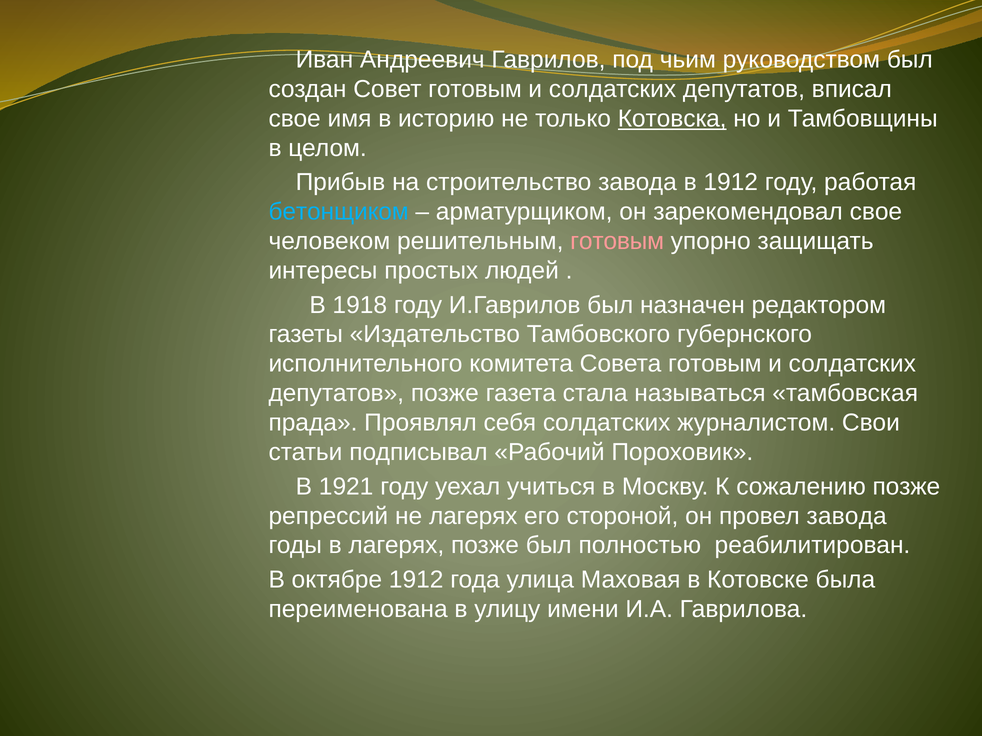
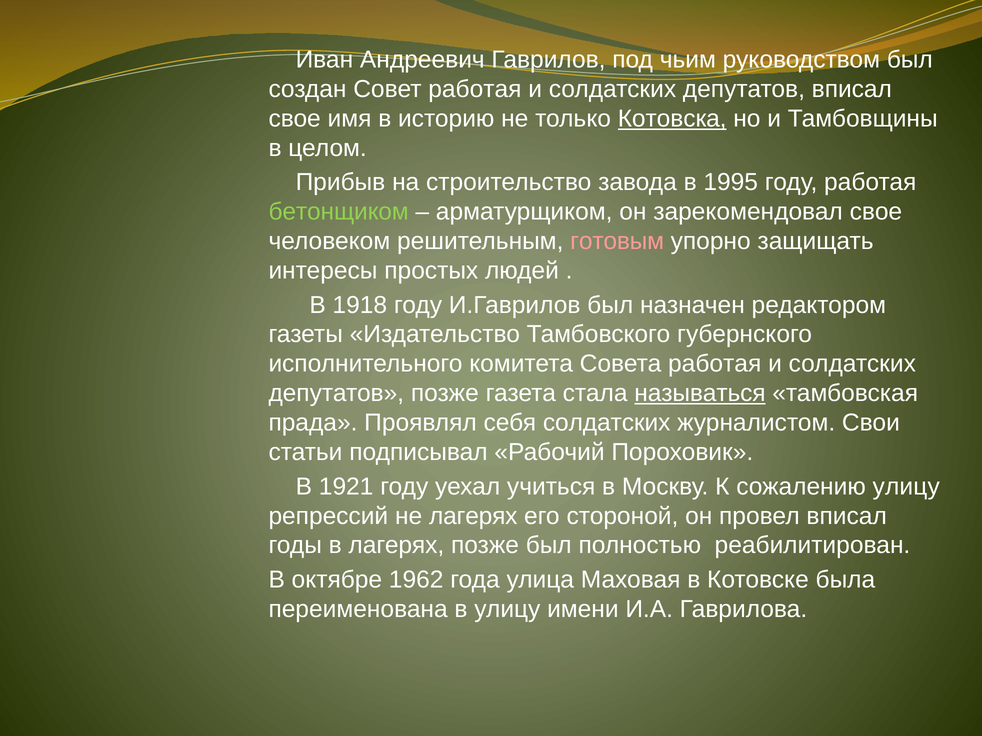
Совет готовым: готовым -> работая
в 1912: 1912 -> 1995
бетонщиком colour: light blue -> light green
Совета готовым: готовым -> работая
называться underline: none -> present
сожалению позже: позже -> улицу
провел завода: завода -> вписал
октябре 1912: 1912 -> 1962
